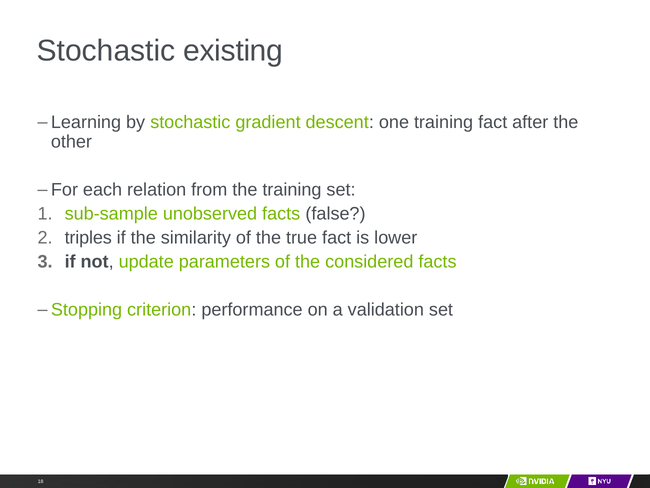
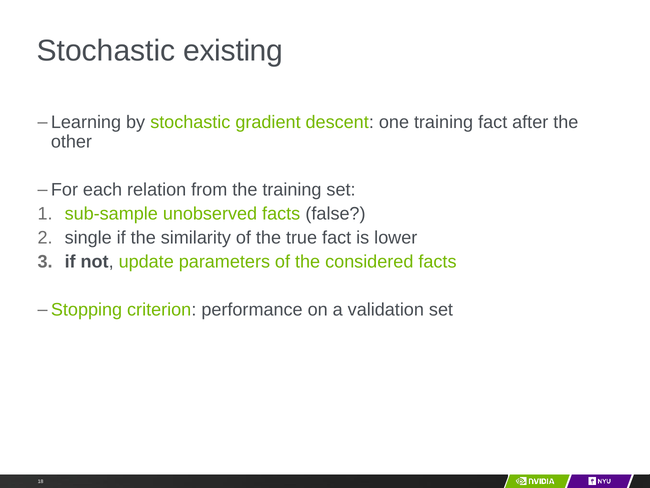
triples: triples -> single
